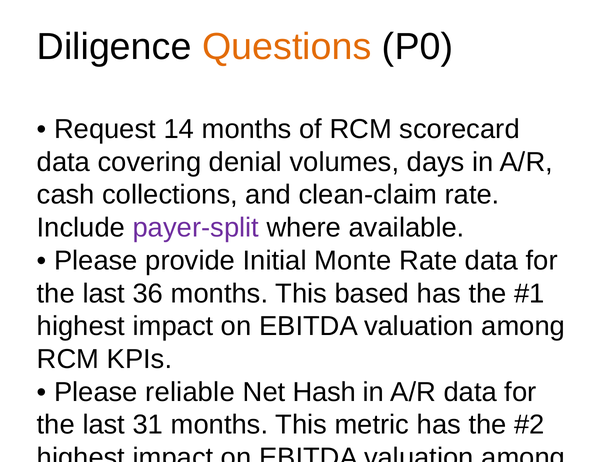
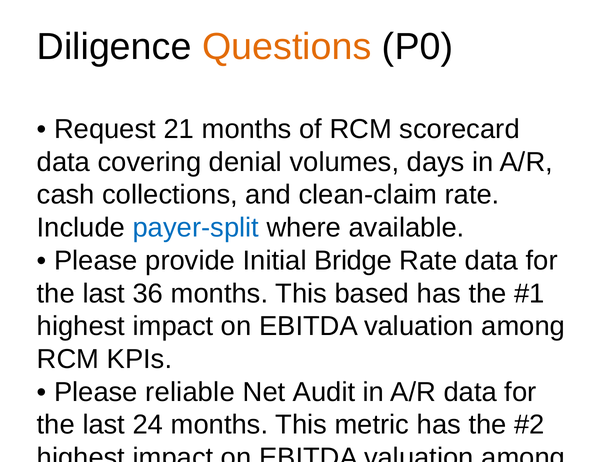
14: 14 -> 21
payer-split colour: purple -> blue
Monte: Monte -> Bridge
Hash: Hash -> Audit
31: 31 -> 24
